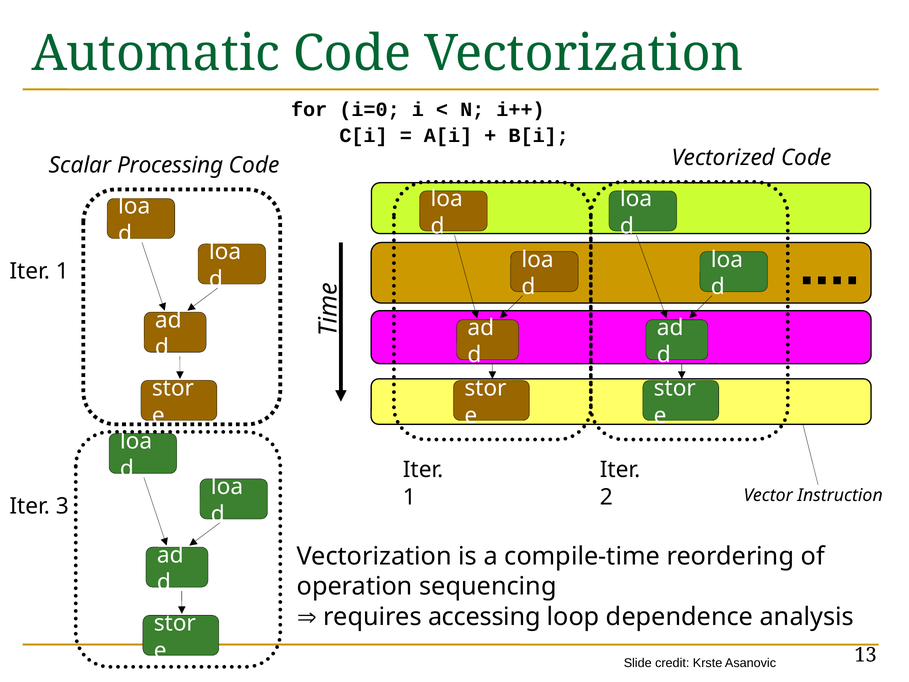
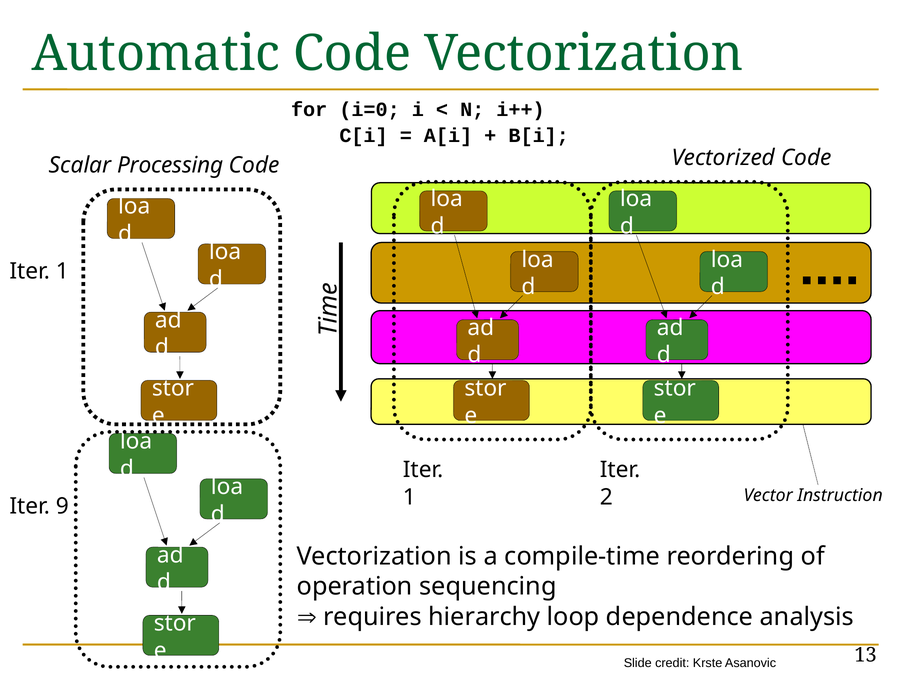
3: 3 -> 9
accessing: accessing -> hierarchy
